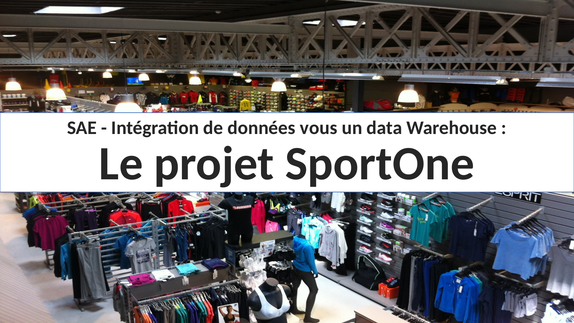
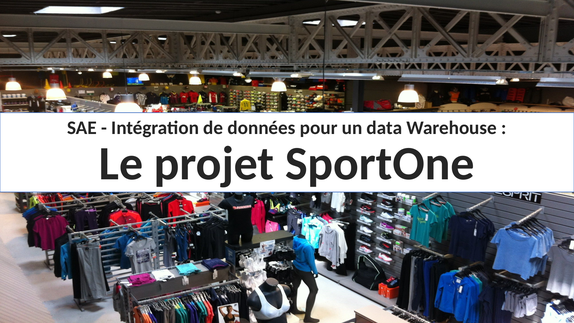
vous: vous -> pour
